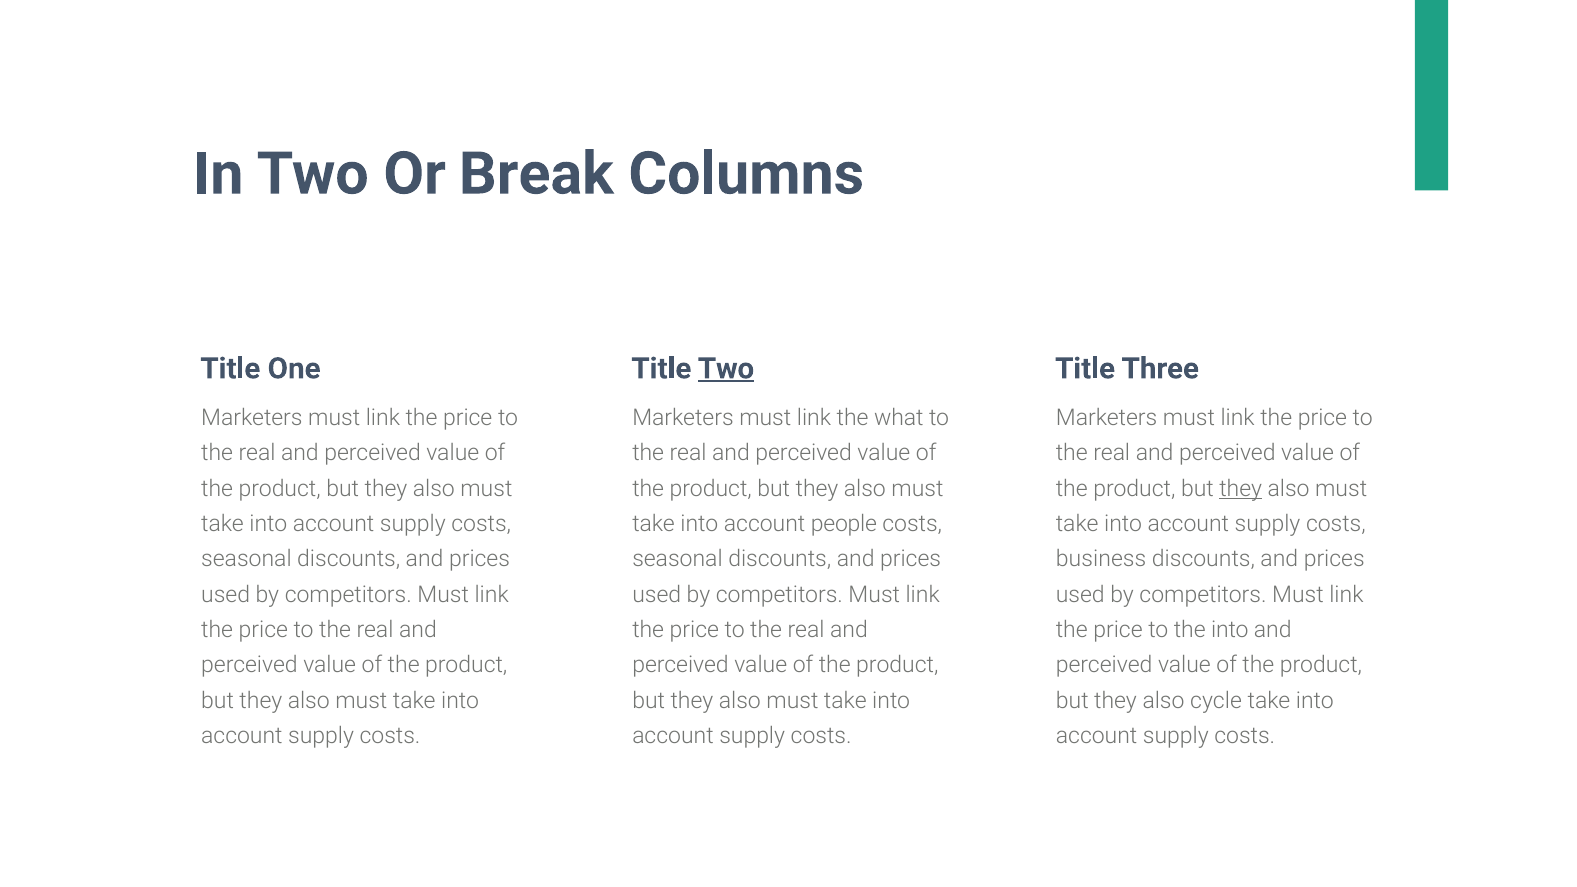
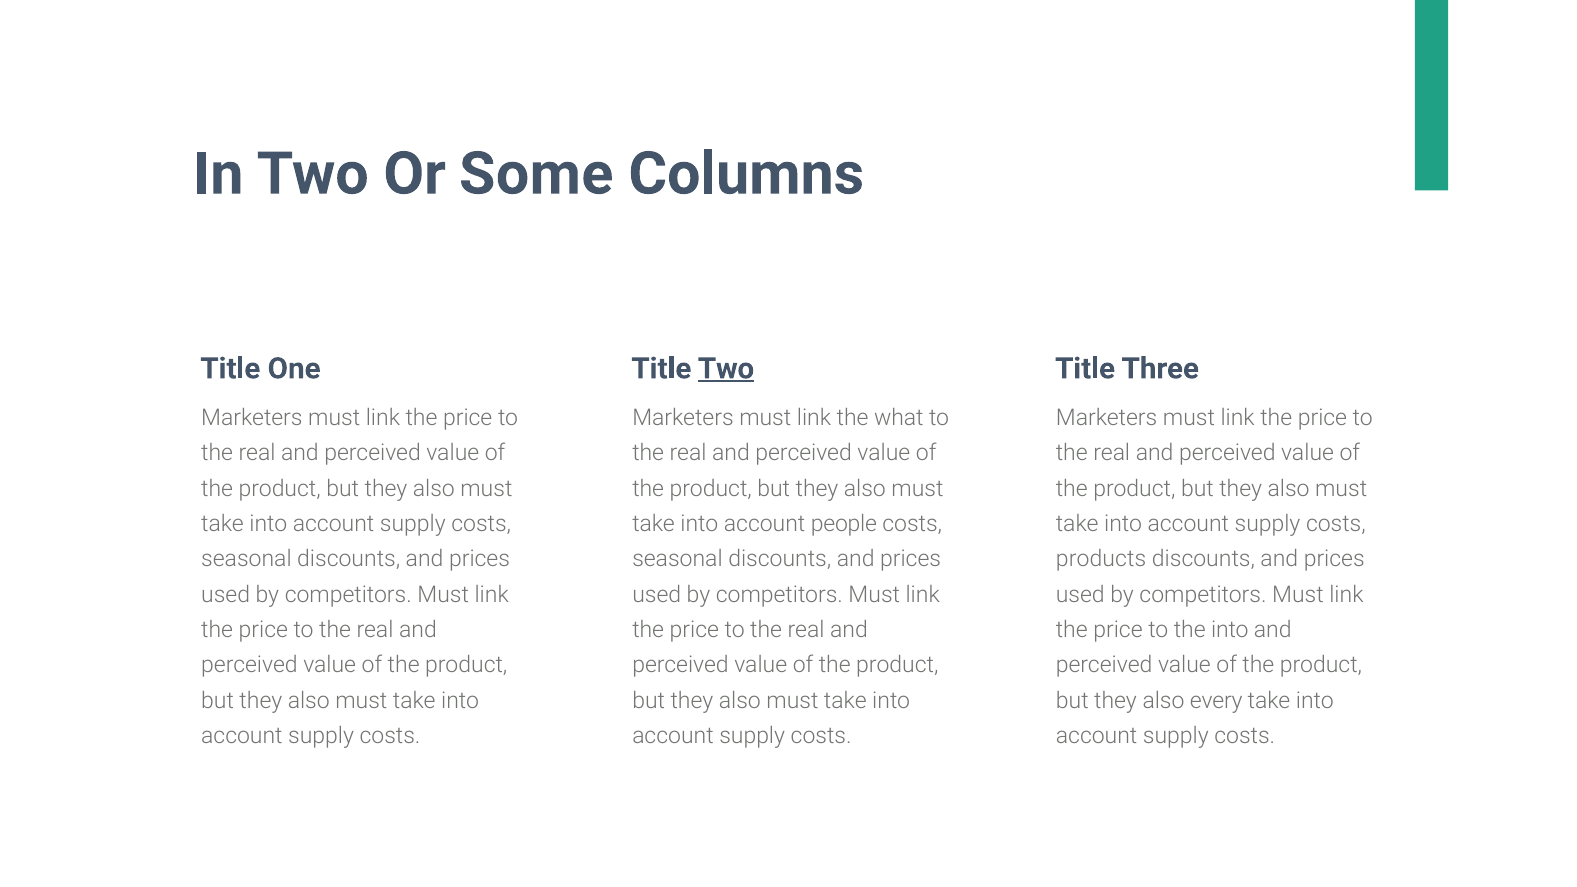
Break: Break -> Some
they at (1241, 489) underline: present -> none
business: business -> products
cycle: cycle -> every
